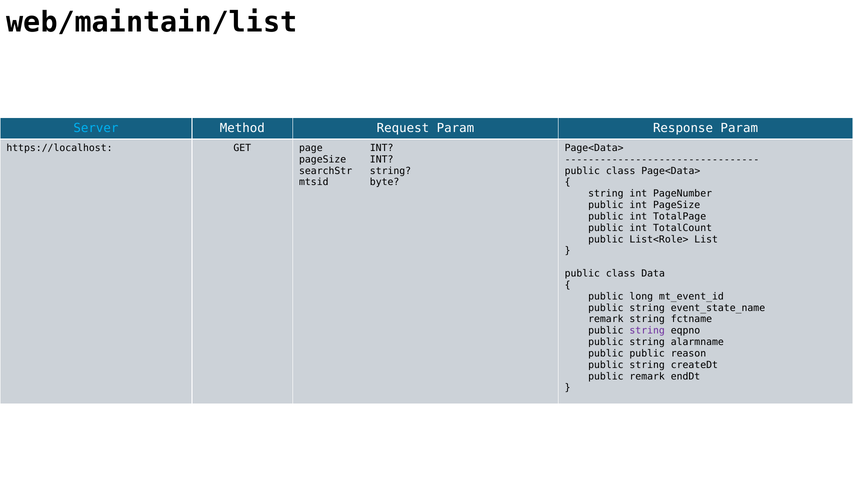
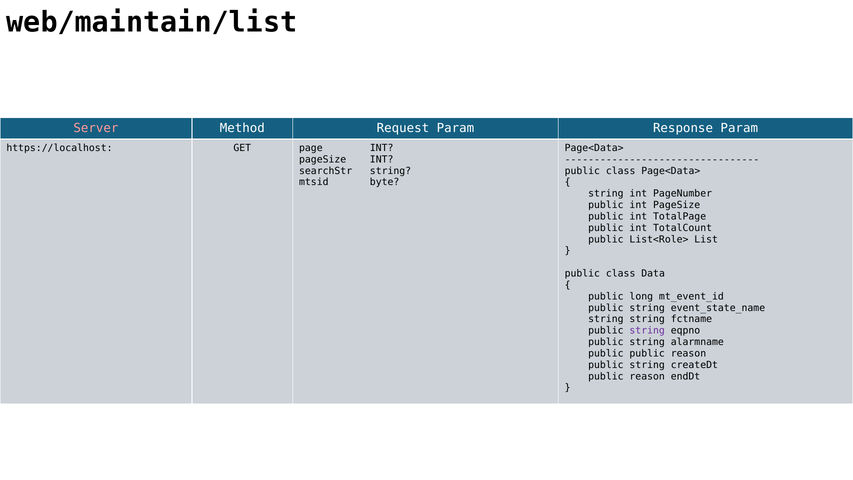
Server colour: light blue -> pink
remark at (606, 319): remark -> string
remark at (647, 376): remark -> reason
